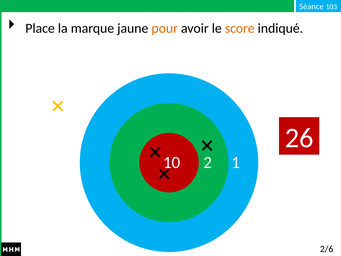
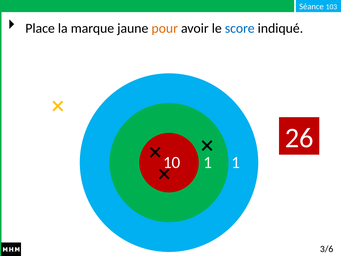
score colour: orange -> blue
10 2: 2 -> 1
2/6: 2/6 -> 3/6
